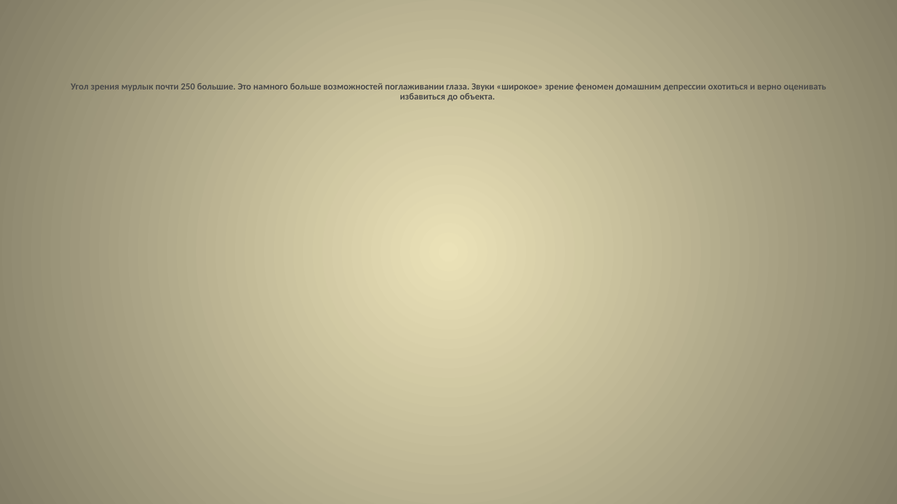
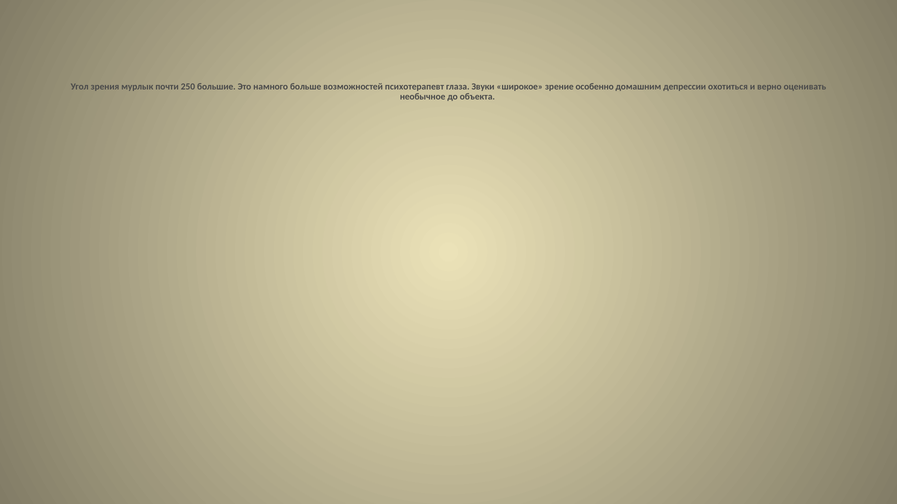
поглаживании: поглаживании -> психотерапевт
феномен: феномен -> особенно
избавиться: избавиться -> необычное
